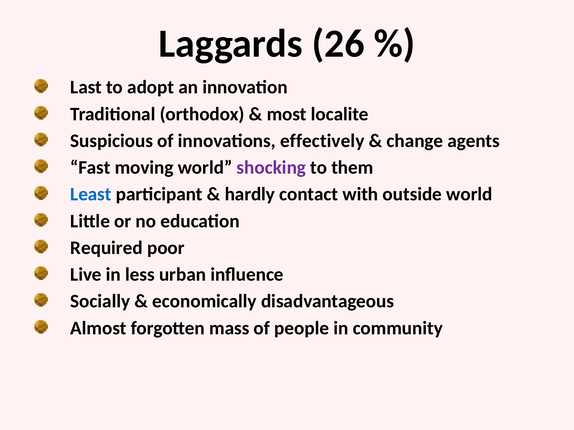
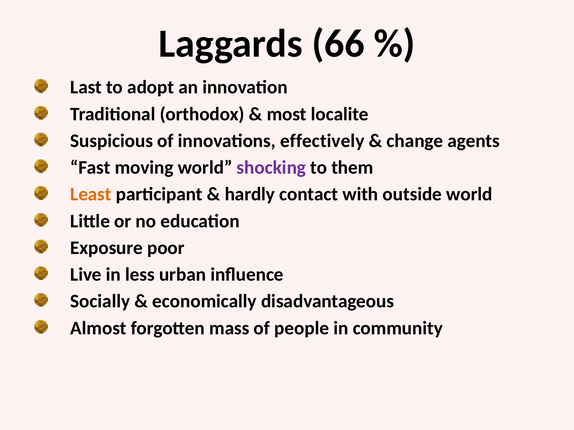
26: 26 -> 66
Least colour: blue -> orange
Required: Required -> Exposure
